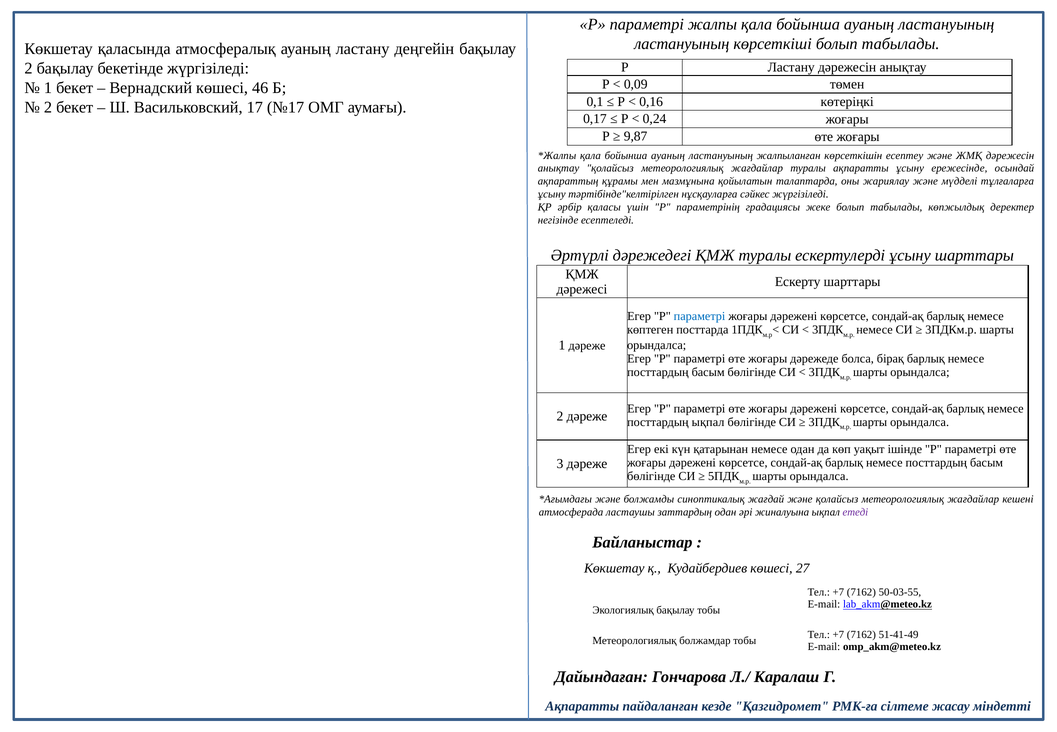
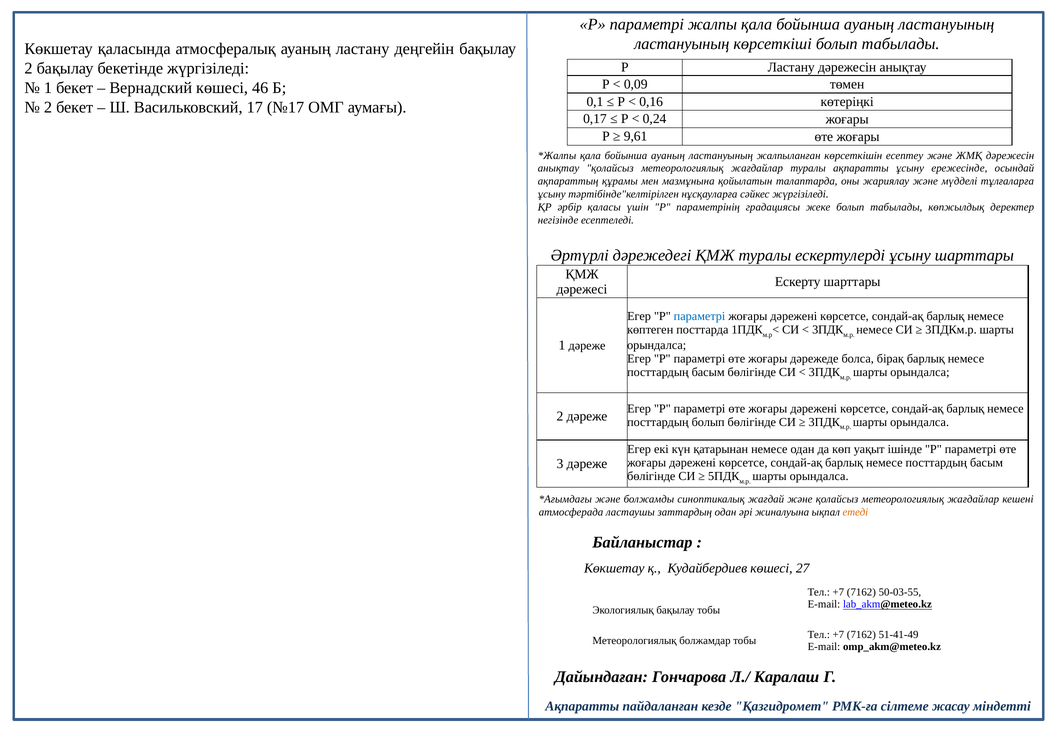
9,87: 9,87 -> 9,61
посттардың ықпал: ықпал -> болып
етеді colour: purple -> orange
